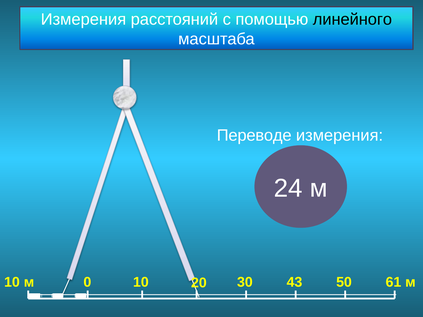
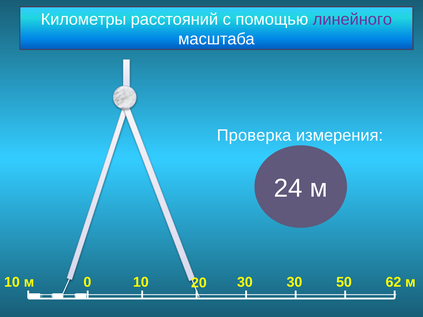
Измерения at (83, 19): Измерения -> Километры
линейного colour: black -> purple
Переводе: Переводе -> Проверка
30 43: 43 -> 30
61: 61 -> 62
